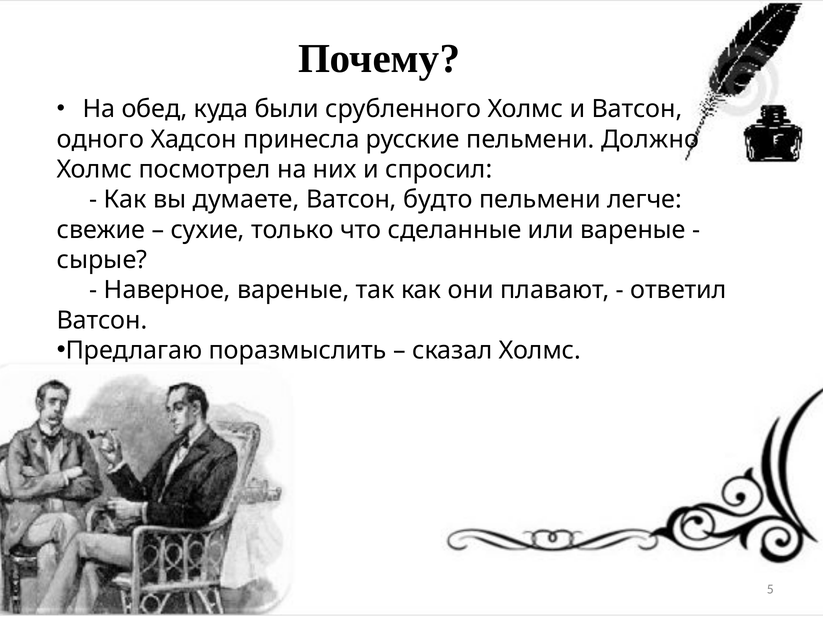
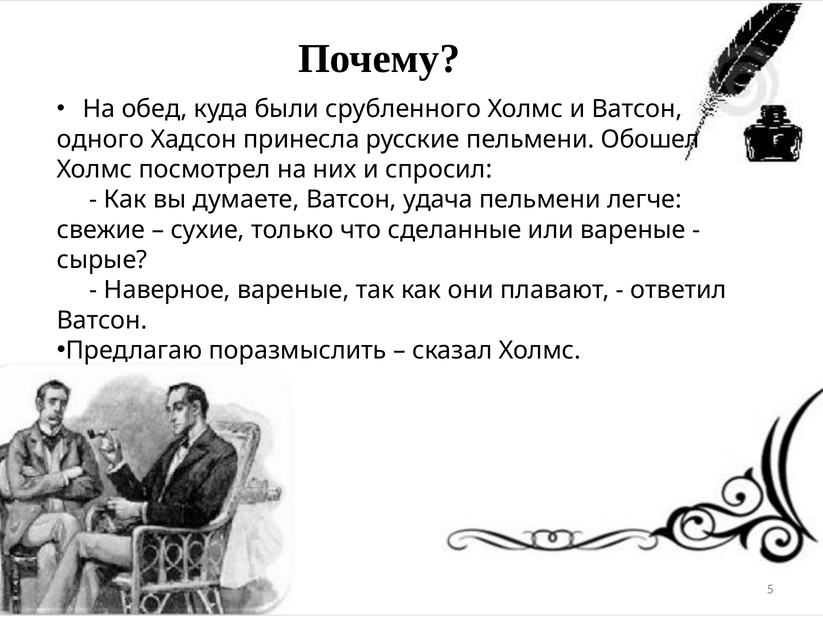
Должно: Должно -> Обошел
будто: будто -> удача
